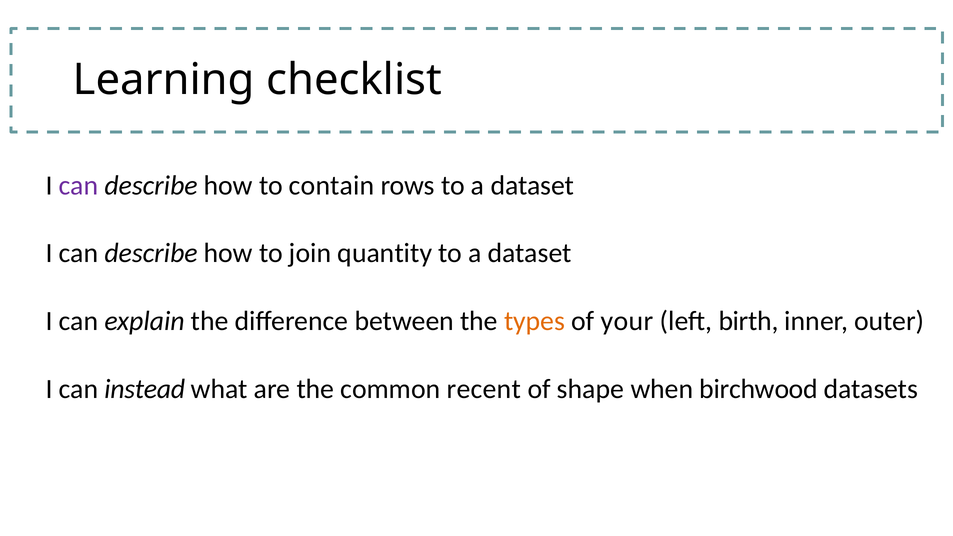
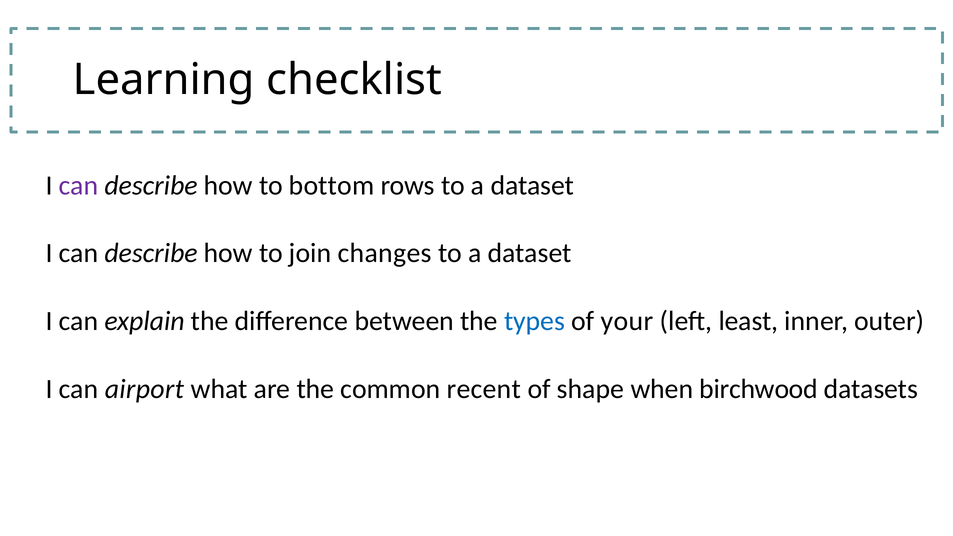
contain: contain -> bottom
quantity: quantity -> changes
types colour: orange -> blue
birth: birth -> least
instead: instead -> airport
